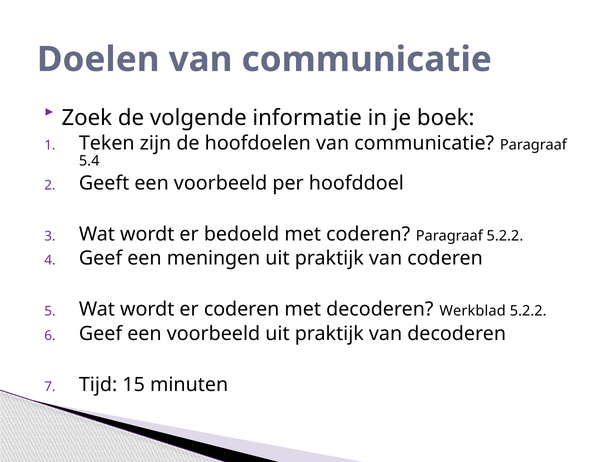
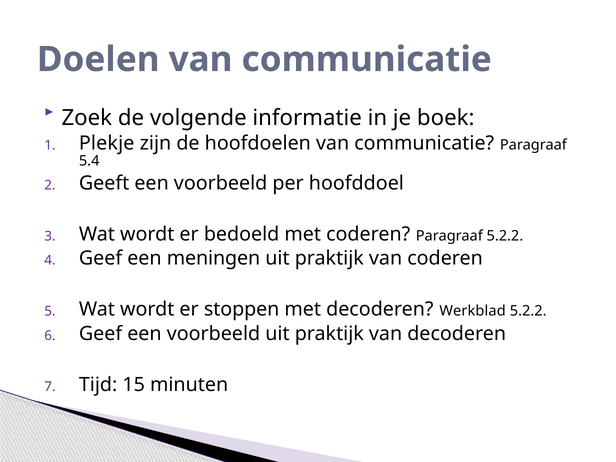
Teken: Teken -> Plekje
er coderen: coderen -> stoppen
